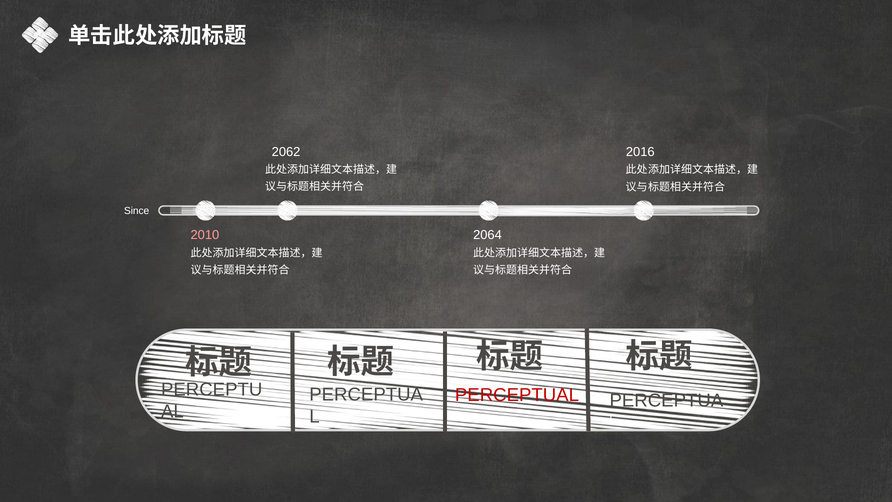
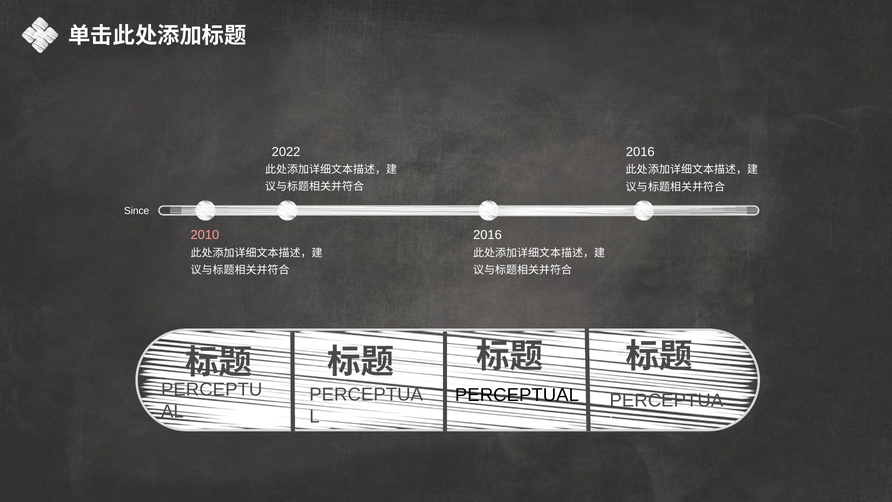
2062: 2062 -> 2022
2064 at (487, 235): 2064 -> 2016
PERCEPTUAL colour: red -> black
